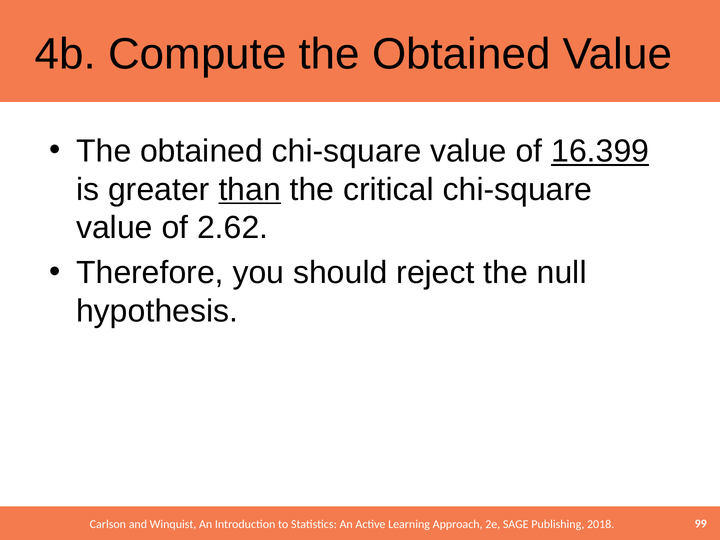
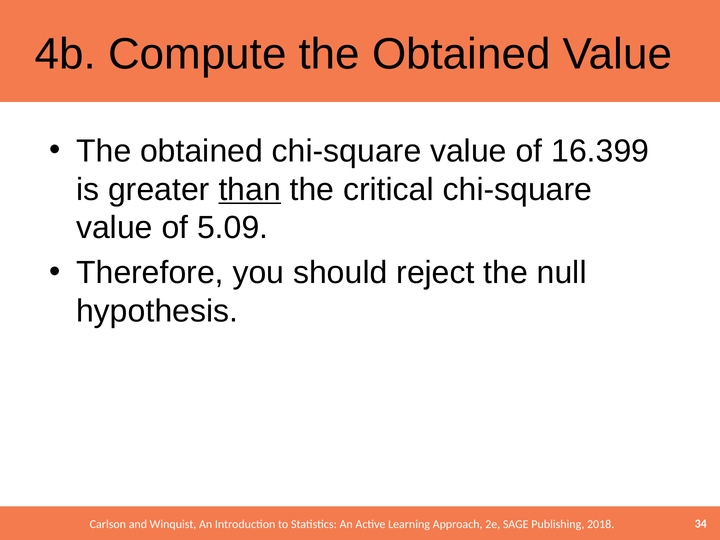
16.399 underline: present -> none
2.62: 2.62 -> 5.09
99: 99 -> 34
